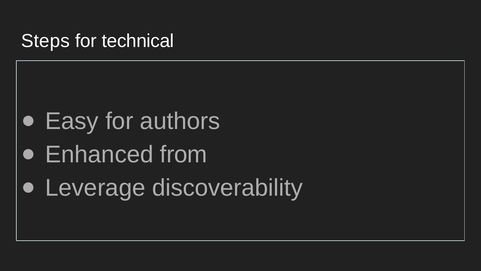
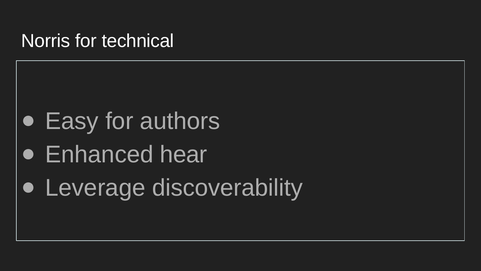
Steps: Steps -> Norris
from: from -> hear
